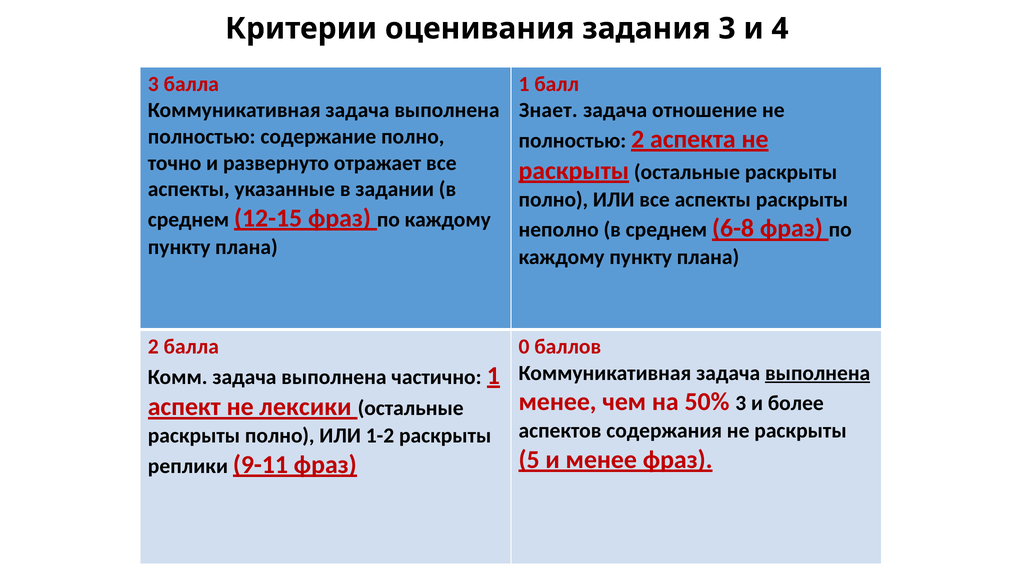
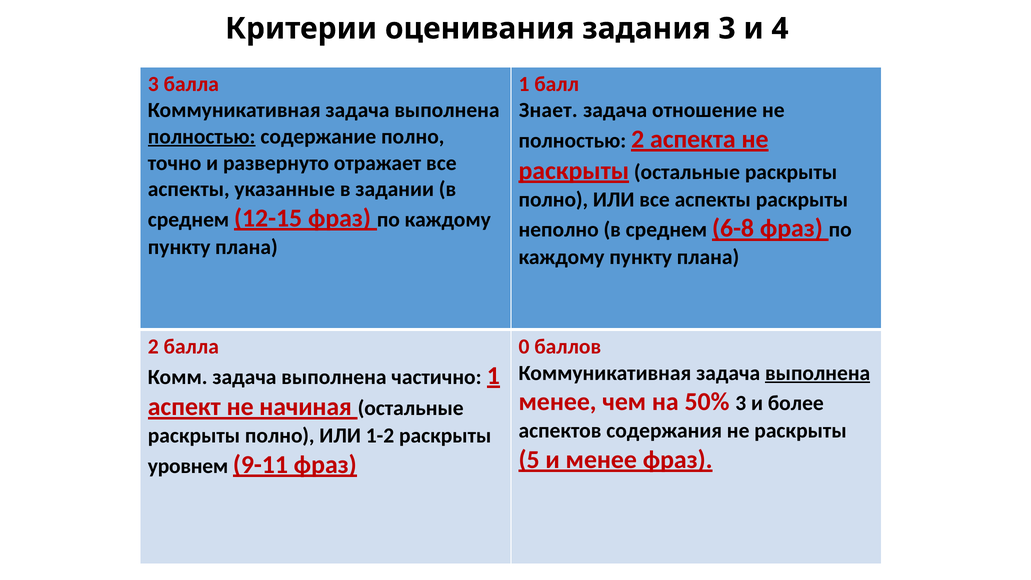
полностью at (202, 137) underline: none -> present
лексики: лексики -> начиная
реплики: реплики -> уровнем
